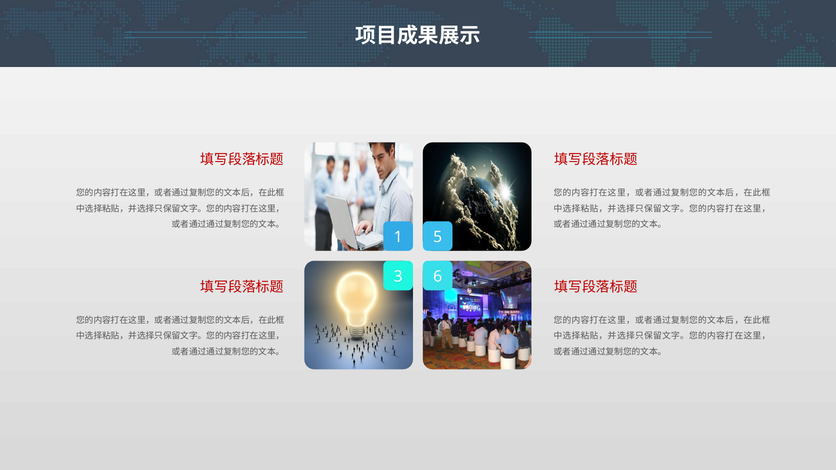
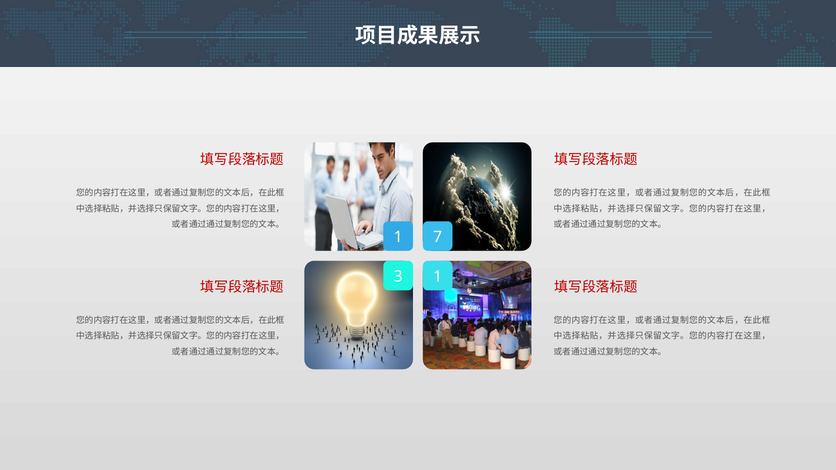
5: 5 -> 7
3 6: 6 -> 1
